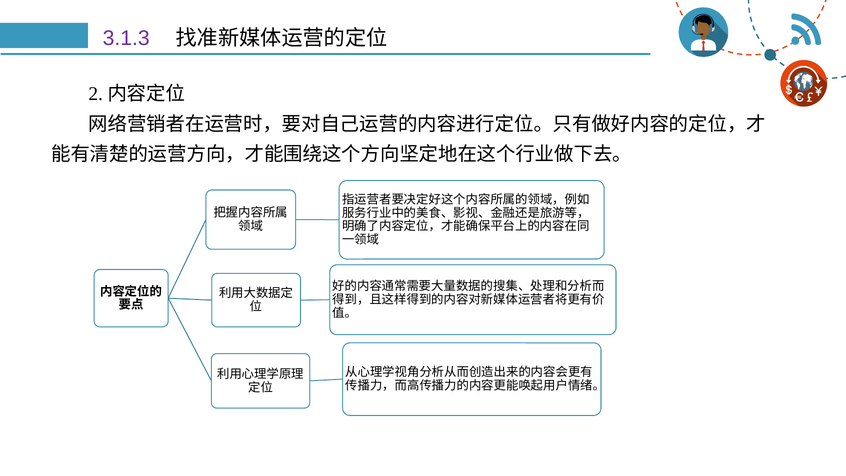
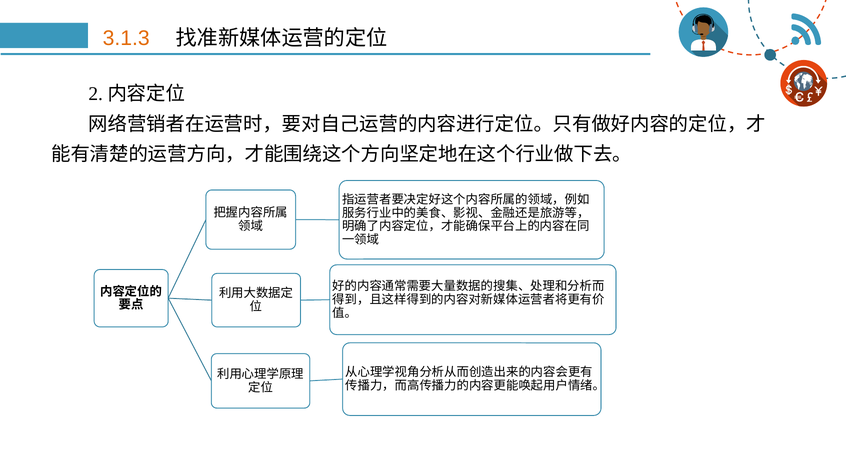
3.1.3 colour: purple -> orange
